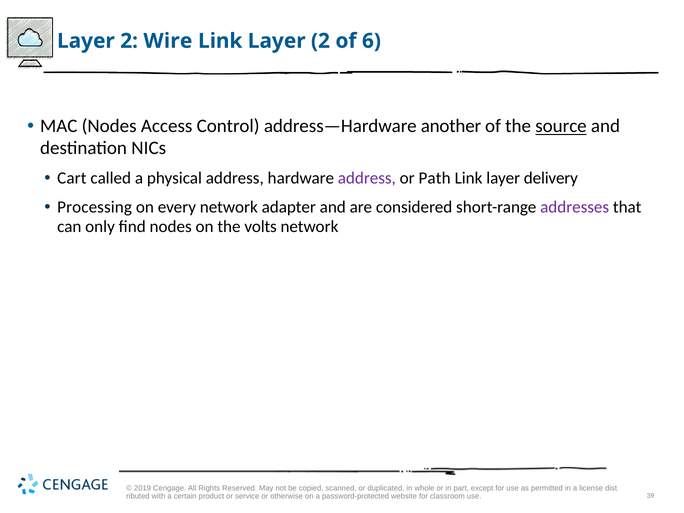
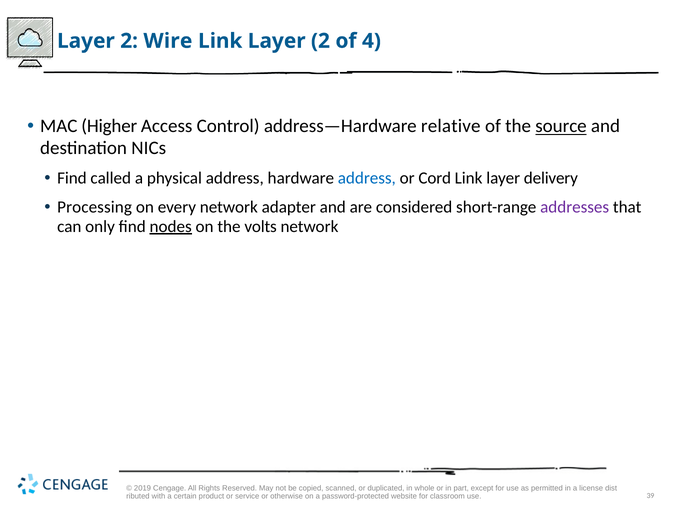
6: 6 -> 4
MAC Nodes: Nodes -> Higher
another: another -> relative
Cart at (72, 178): Cart -> Find
address at (367, 178) colour: purple -> blue
Path: Path -> Cord
nodes at (171, 226) underline: none -> present
